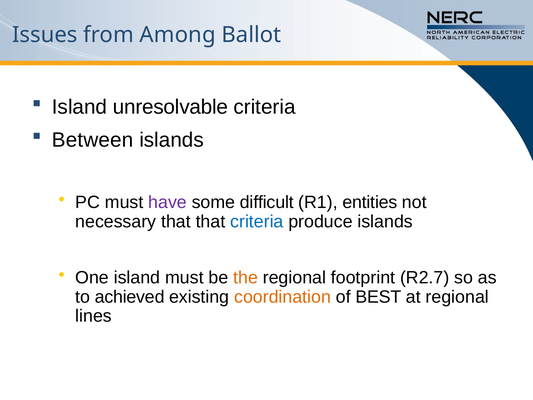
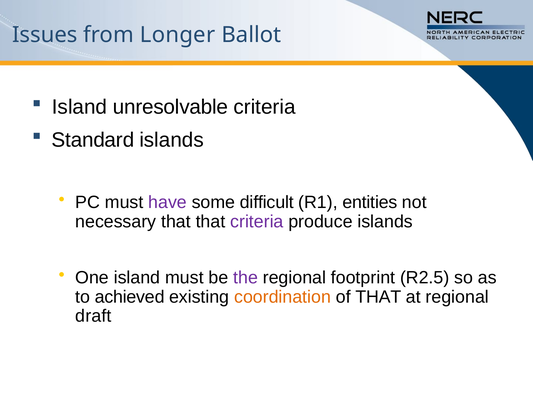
Among: Among -> Longer
Between: Between -> Standard
criteria at (257, 221) colour: blue -> purple
the colour: orange -> purple
R2.7: R2.7 -> R2.5
of BEST: BEST -> THAT
lines: lines -> draft
